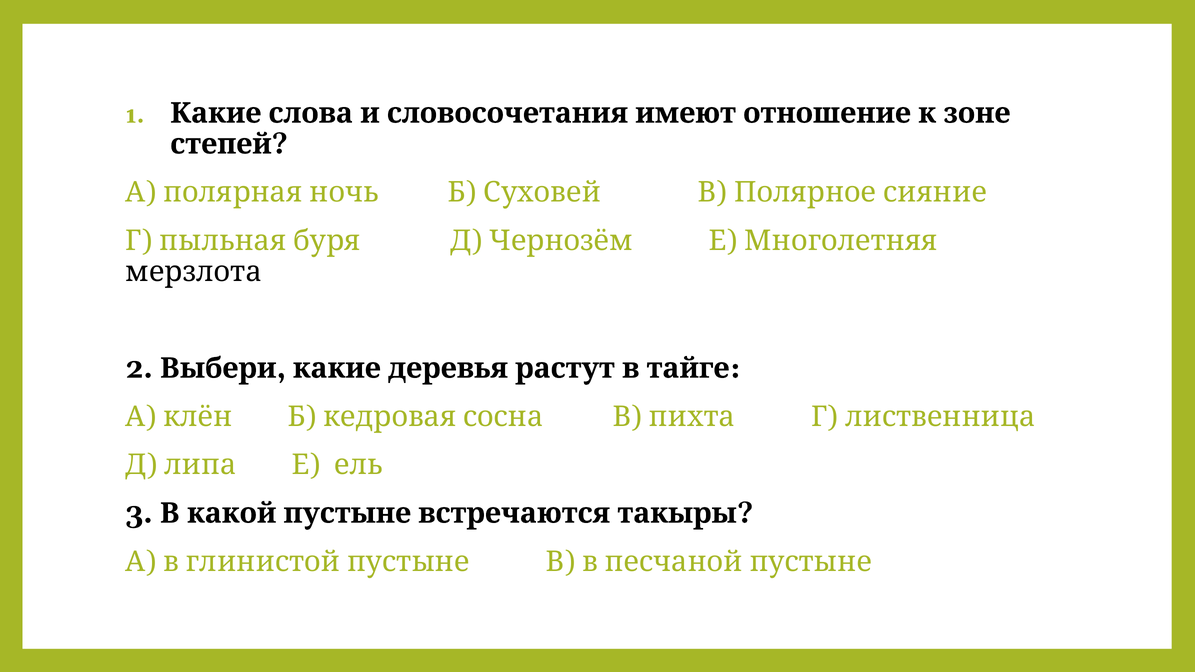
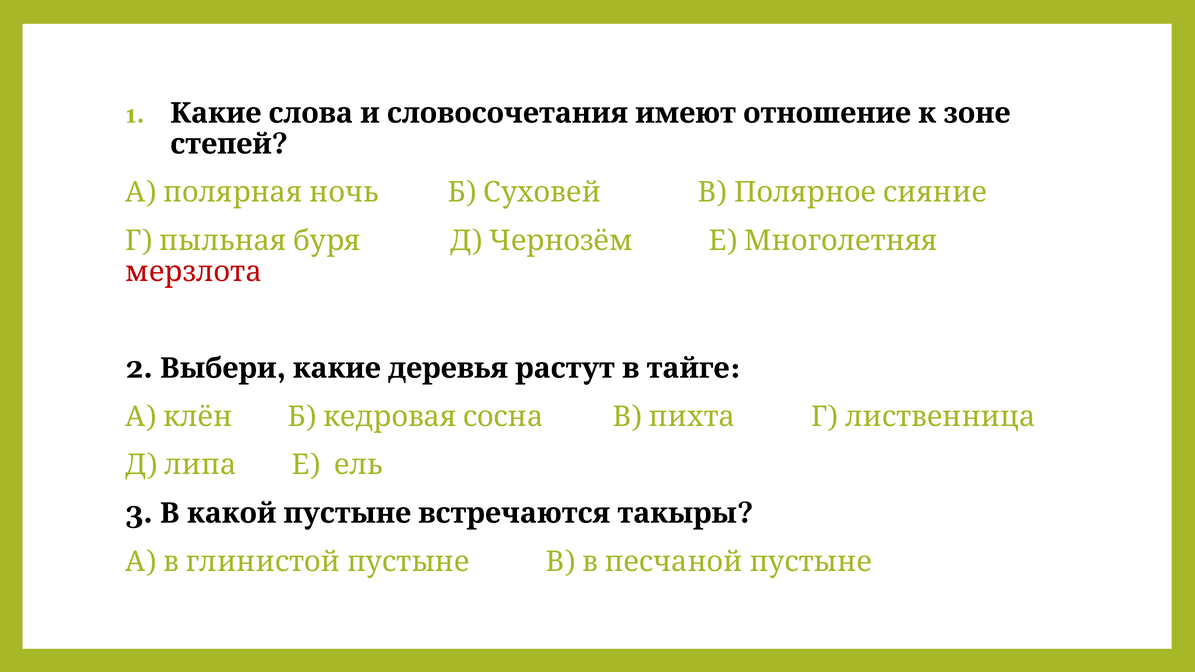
мерзлота colour: black -> red
